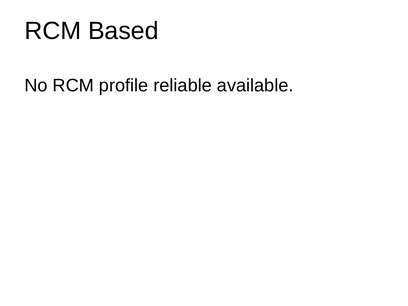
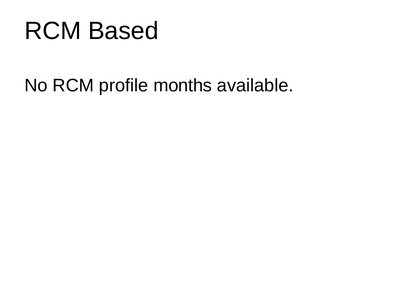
reliable: reliable -> months
